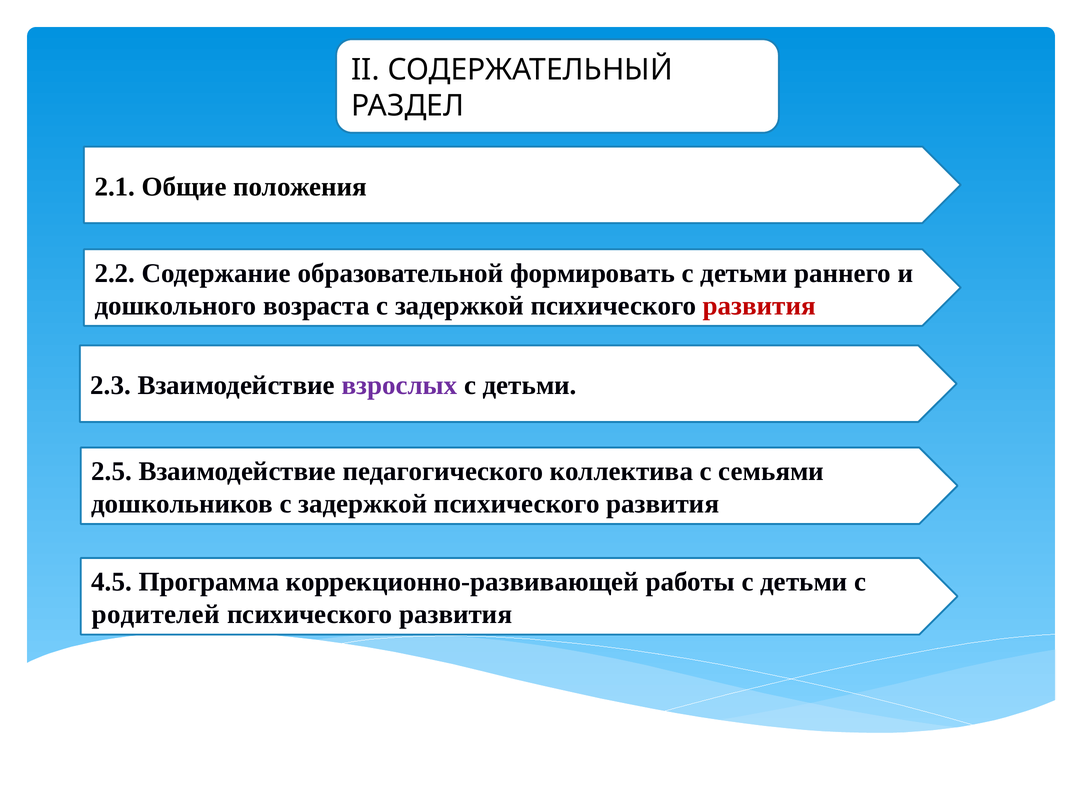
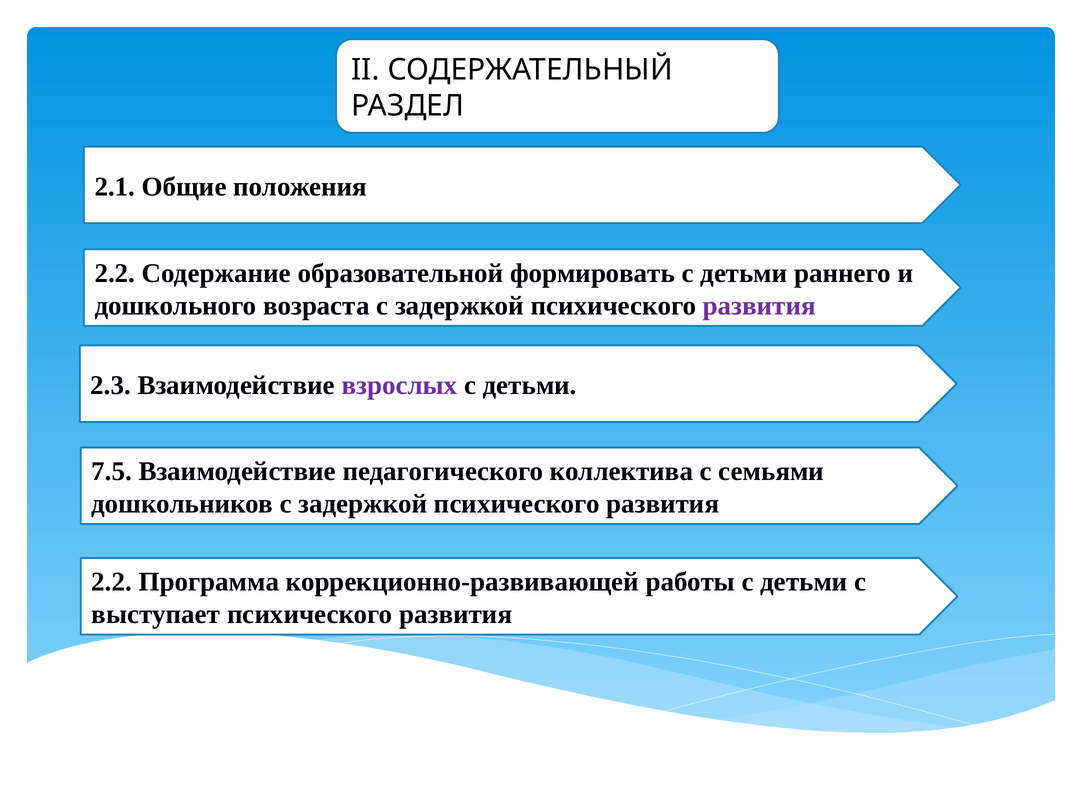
развития at (759, 306) colour: red -> purple
2.5: 2.5 -> 7.5
4.5 at (112, 583): 4.5 -> 2.2
родителей: родителей -> выступает
